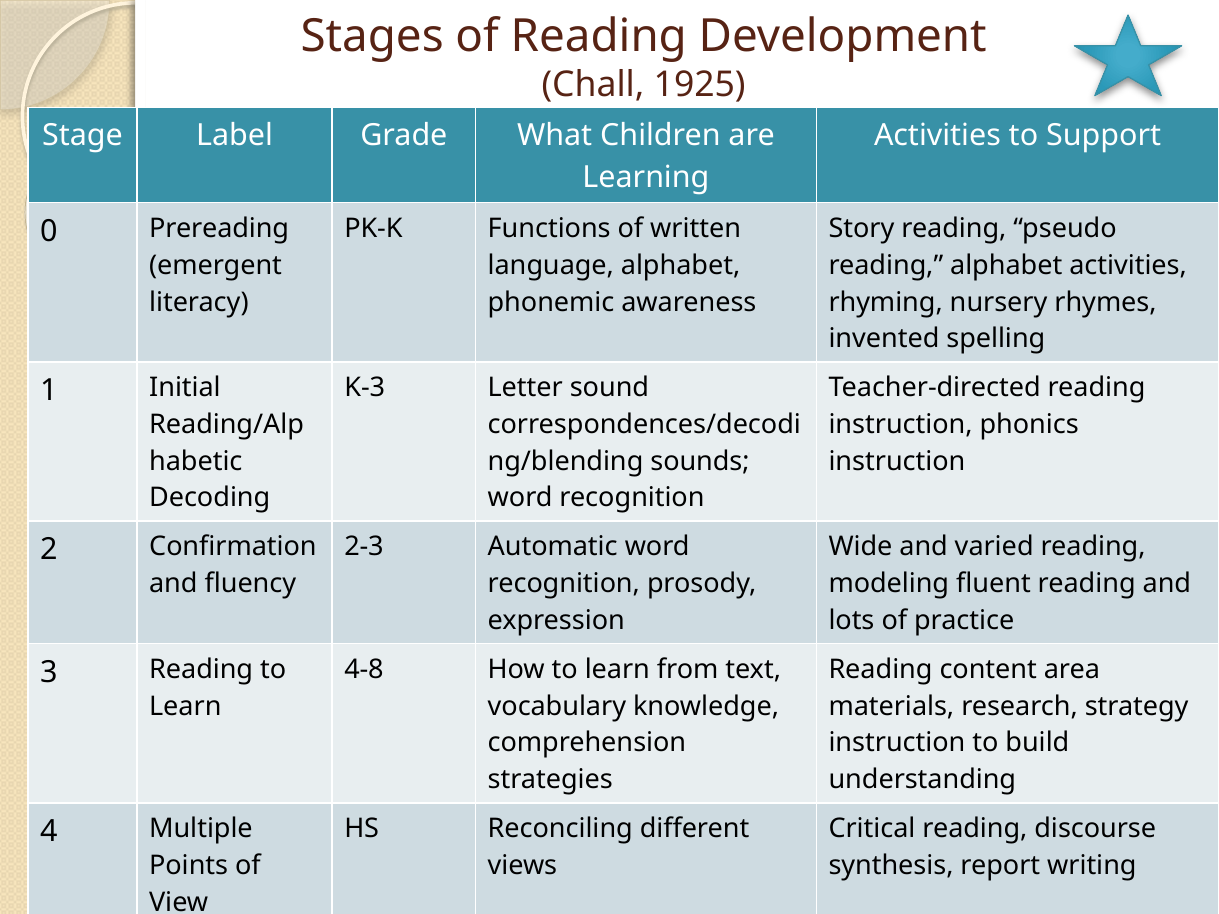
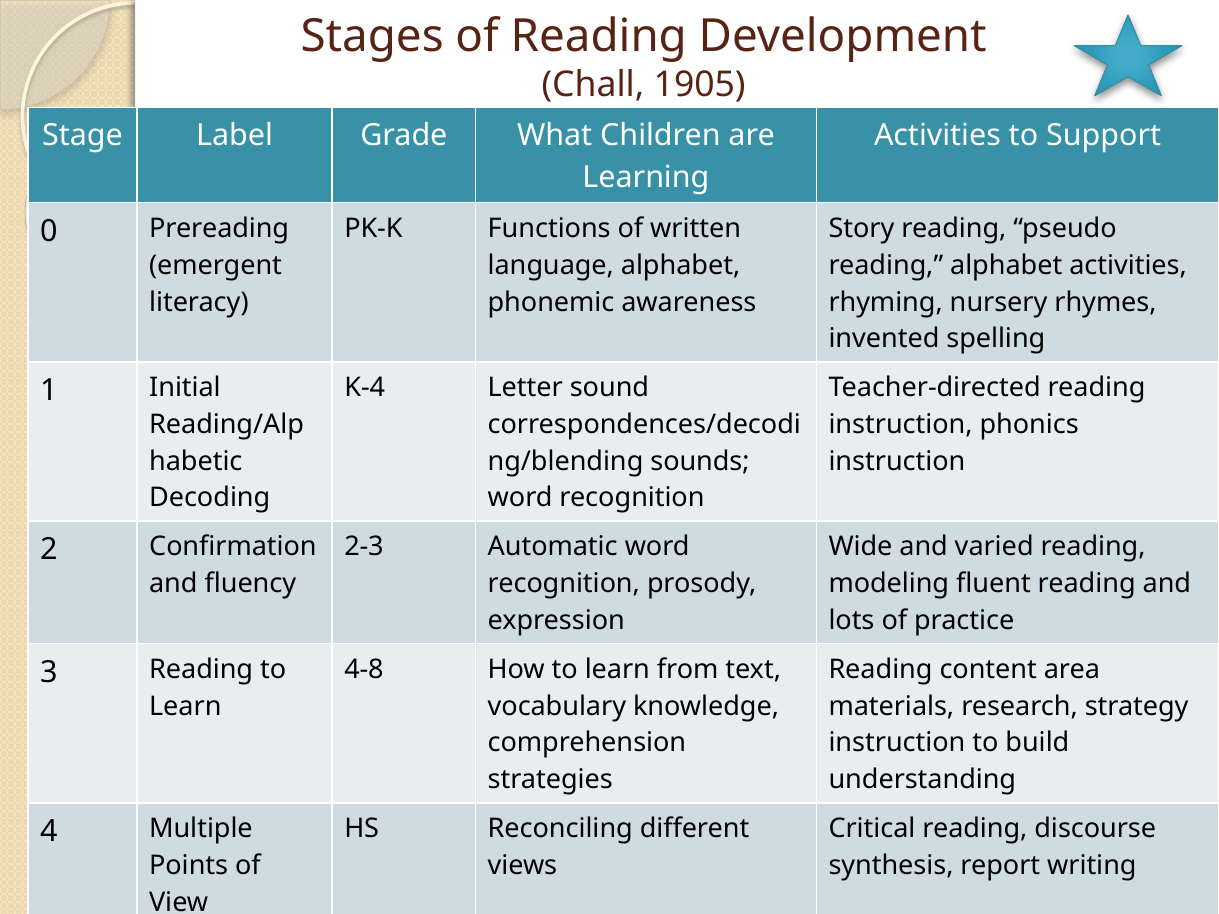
1925: 1925 -> 1905
K-3: K-3 -> K-4
